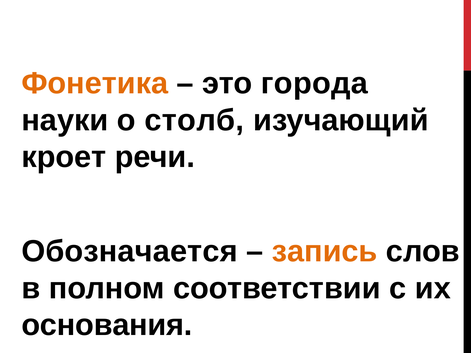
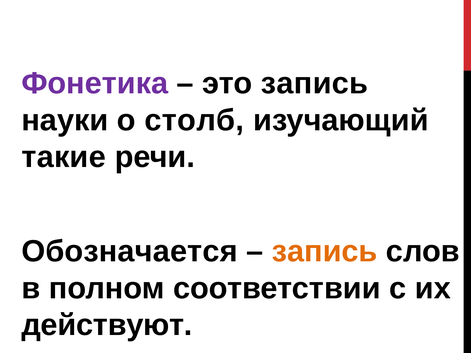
Фонетика colour: orange -> purple
это города: города -> запись
кроет: кроет -> такие
основания: основания -> действуют
